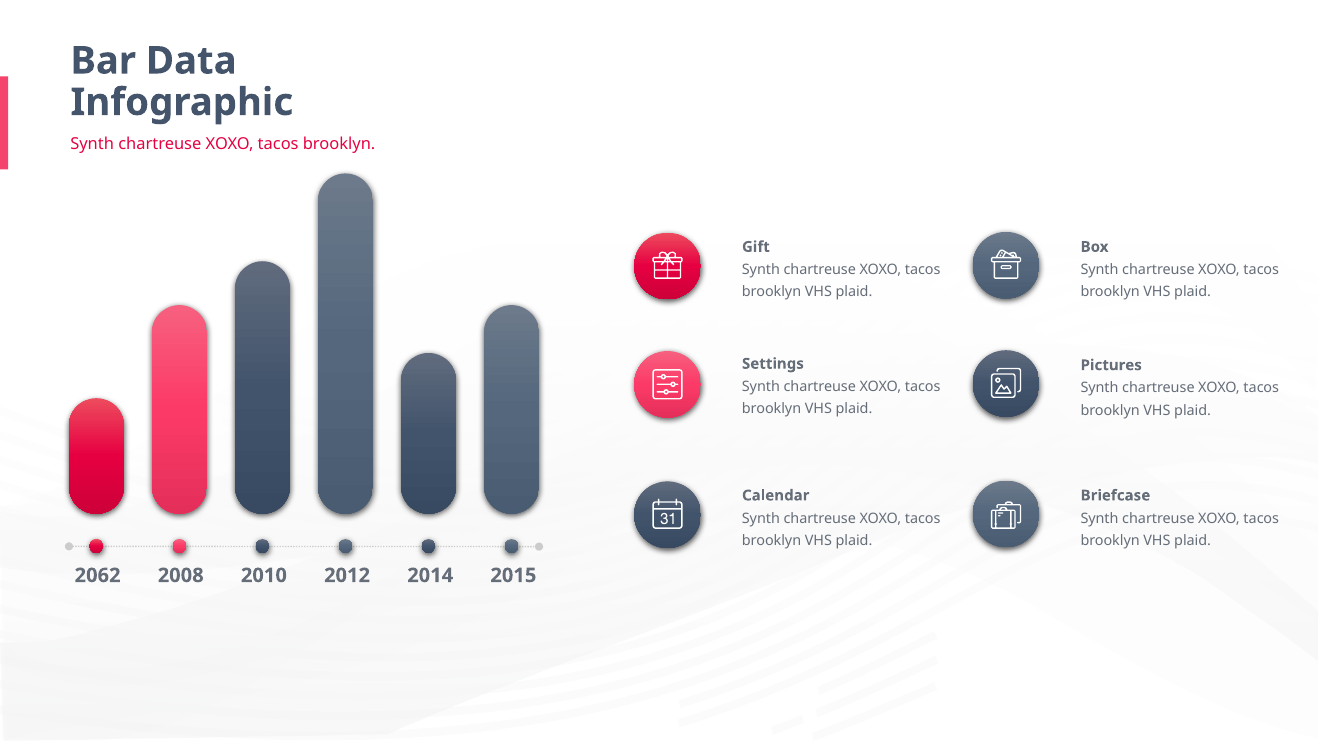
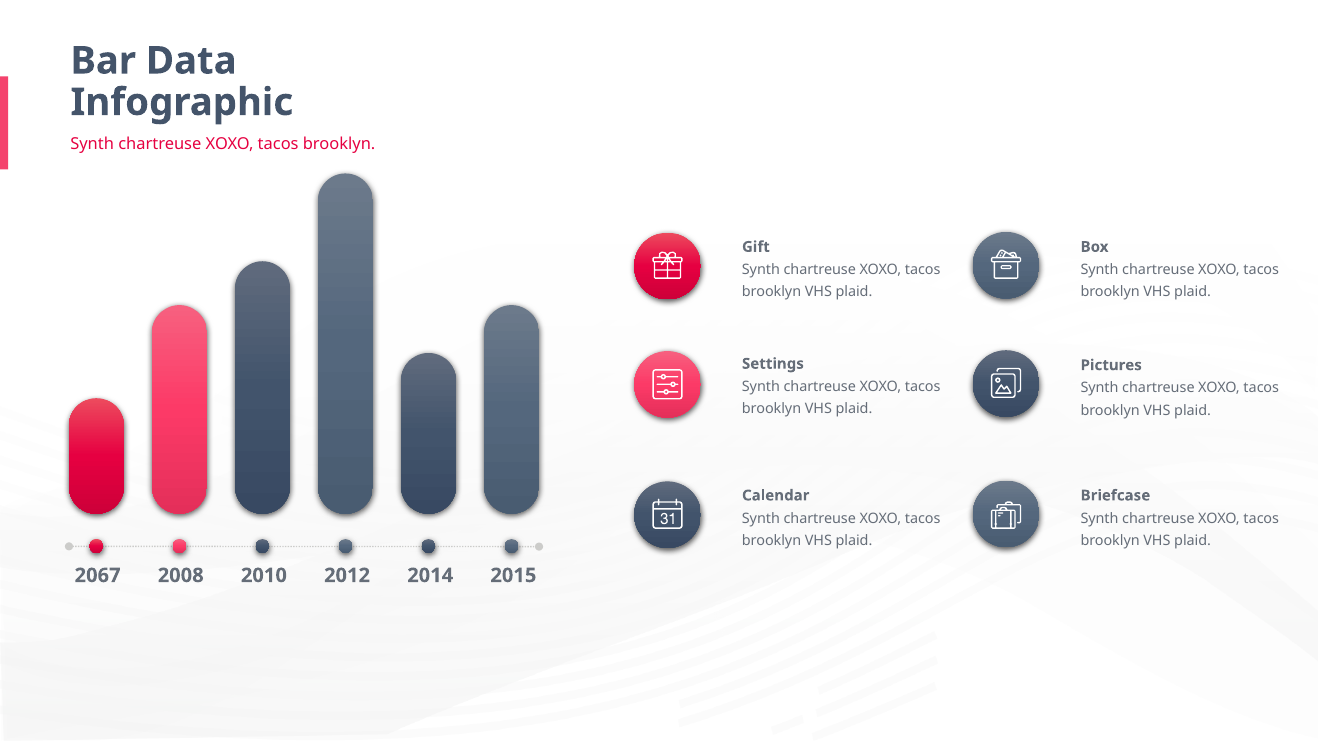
2062: 2062 -> 2067
